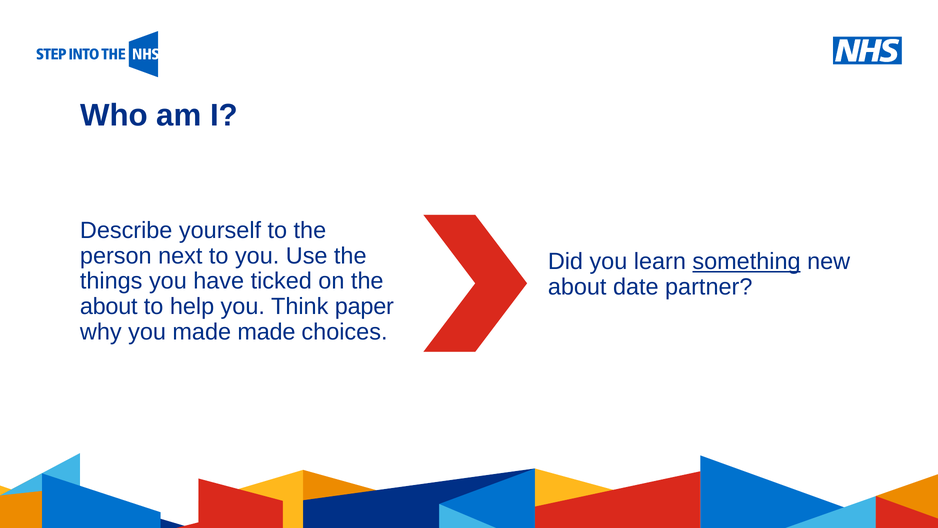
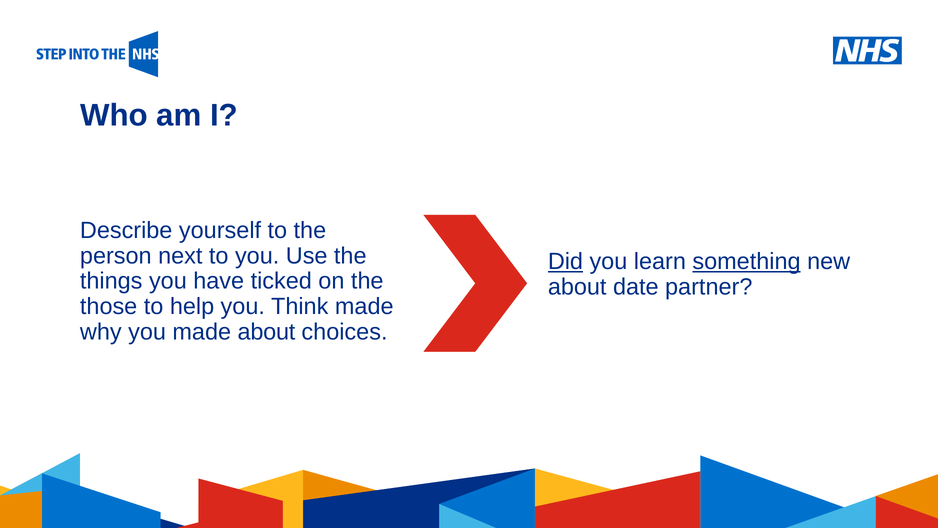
Did underline: none -> present
about at (109, 306): about -> those
Think paper: paper -> made
made made: made -> about
